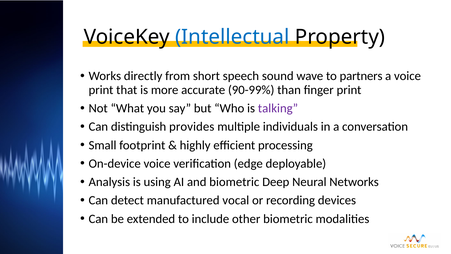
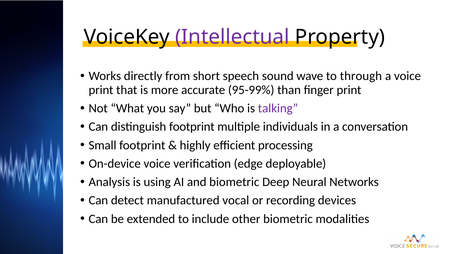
Intellectual colour: blue -> purple
partners: partners -> through
90-99%: 90-99% -> 95-99%
distinguish provides: provides -> footprint
